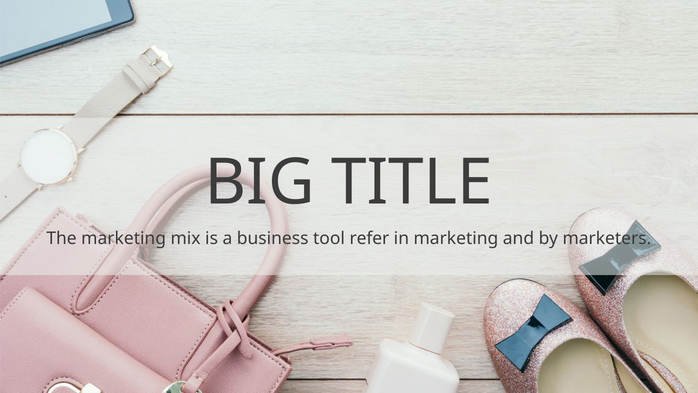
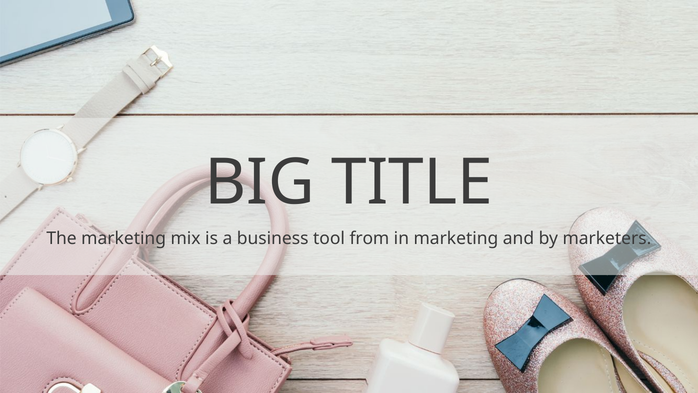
refer: refer -> from
